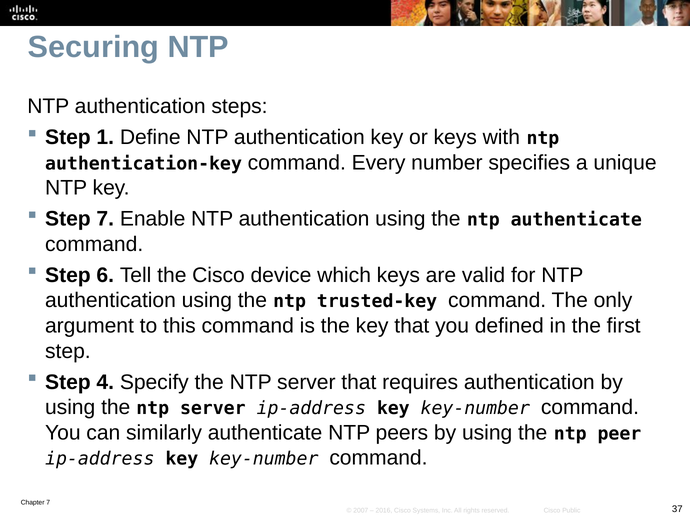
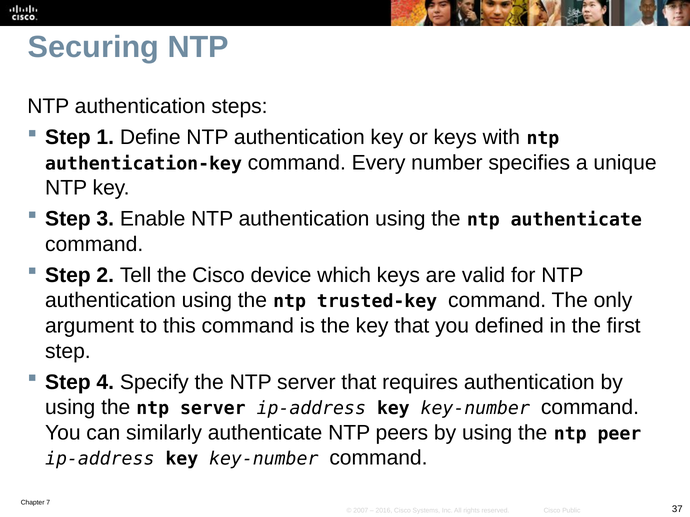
Step 7: 7 -> 3
6: 6 -> 2
